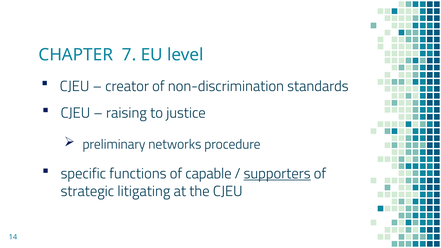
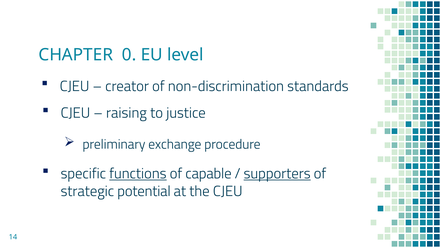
7: 7 -> 0
networks: networks -> exchange
functions underline: none -> present
litigating: litigating -> potential
